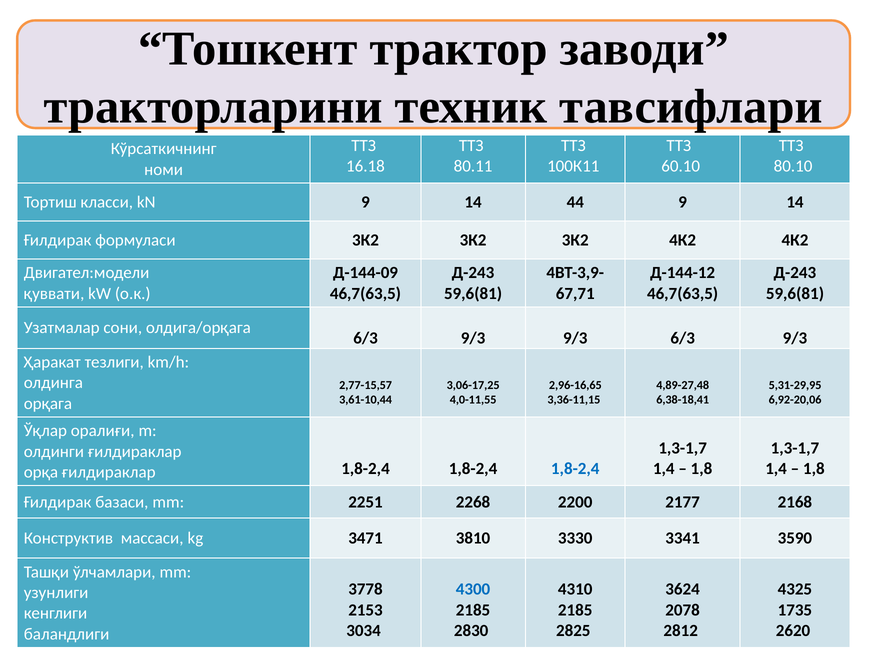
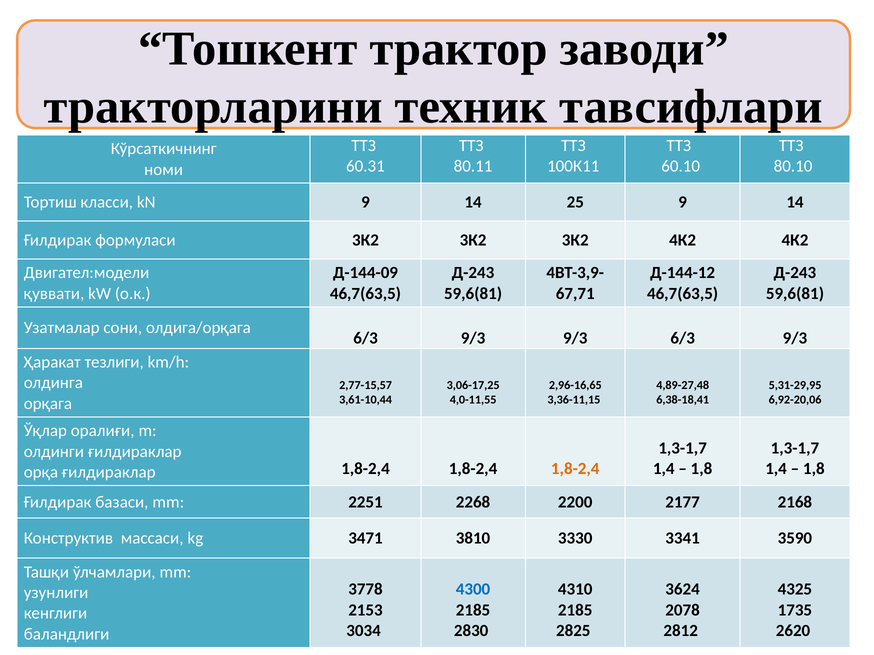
16.18: 16.18 -> 60.31
44: 44 -> 25
1,8-2,4 at (575, 469) colour: blue -> orange
